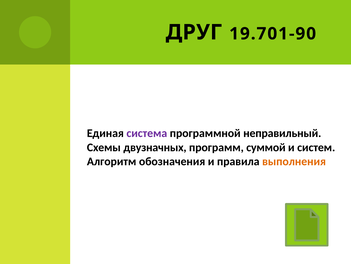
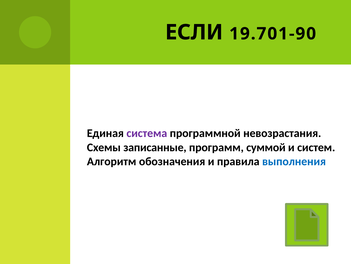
ДРУГ: ДРУГ -> ЕСЛИ
неправильный: неправильный -> невозрастания
двузначных: двузначных -> записанные
выполнения colour: orange -> blue
